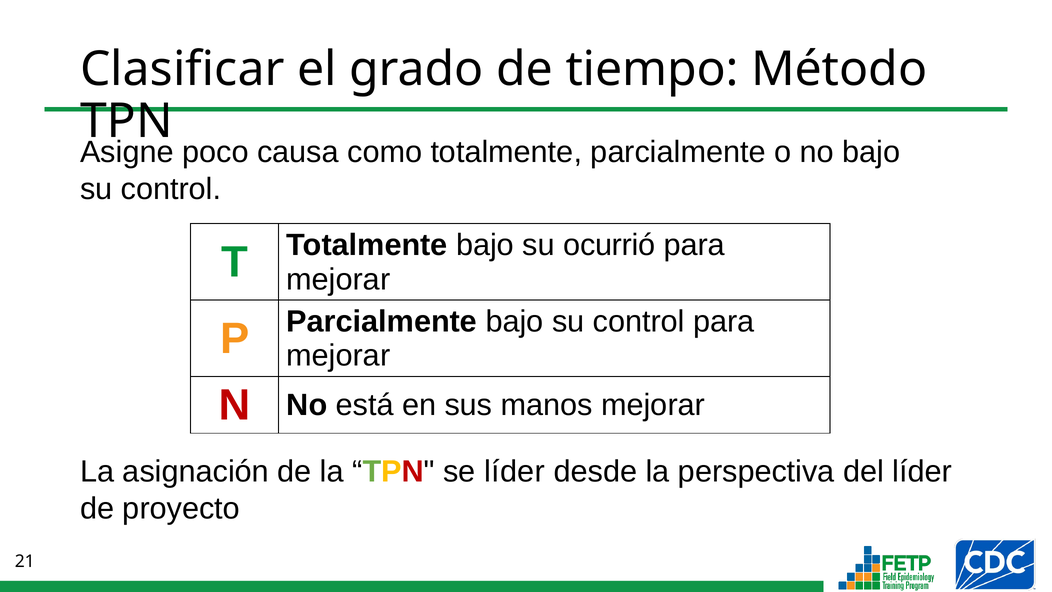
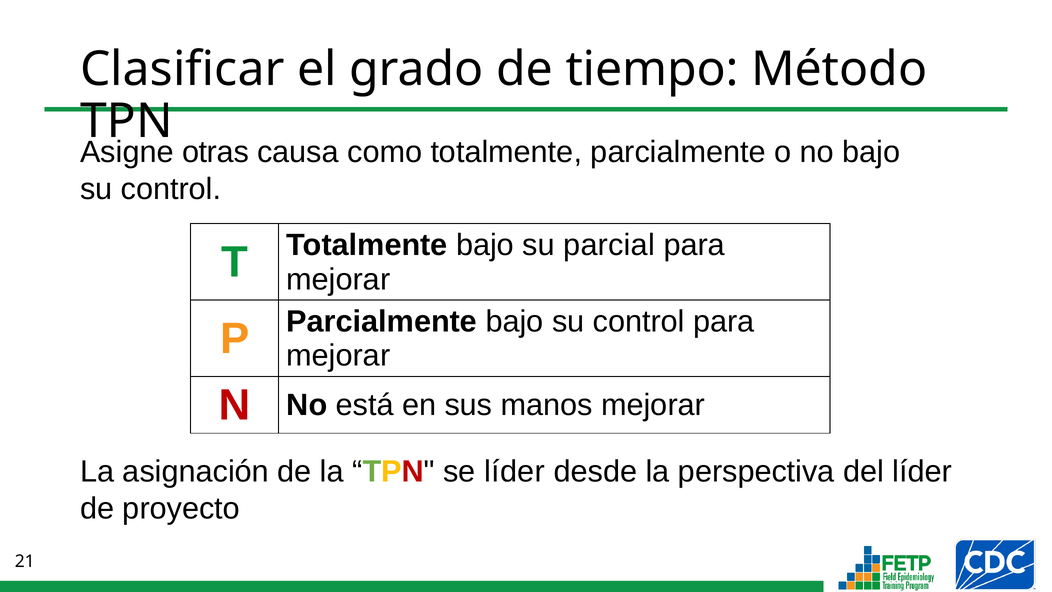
poco: poco -> otras
ocurrió: ocurrió -> parcial
